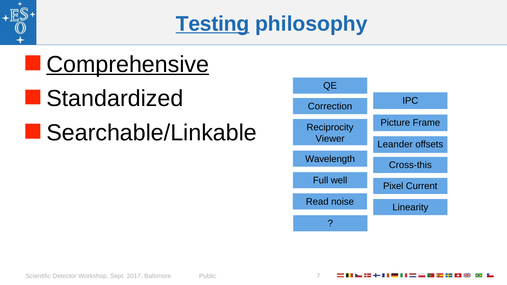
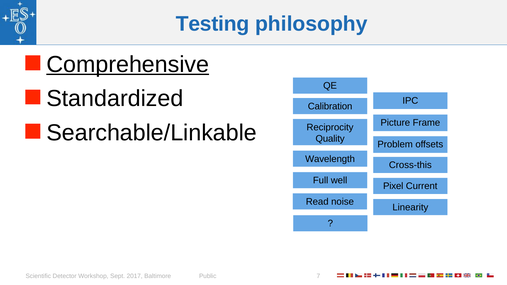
Testing underline: present -> none
Correction: Correction -> Calibration
Viewer: Viewer -> Quality
Leander: Leander -> Problem
